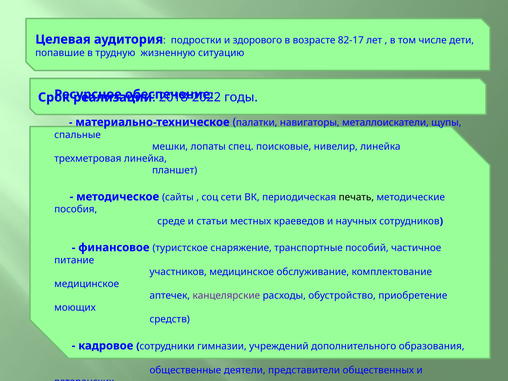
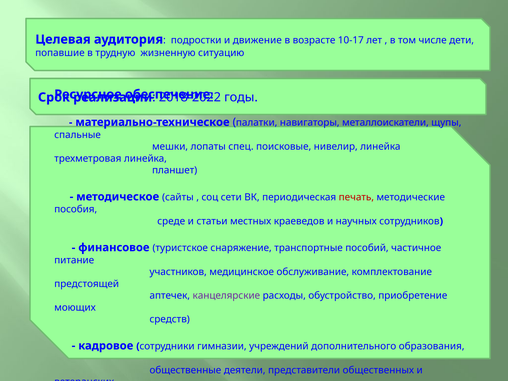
здорового: здорового -> движение
82-17: 82-17 -> 10-17
печать colour: black -> red
медицинское at (87, 284): медицинское -> предстоящей
